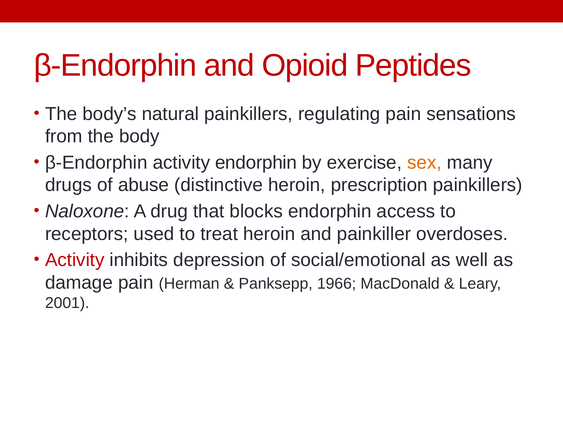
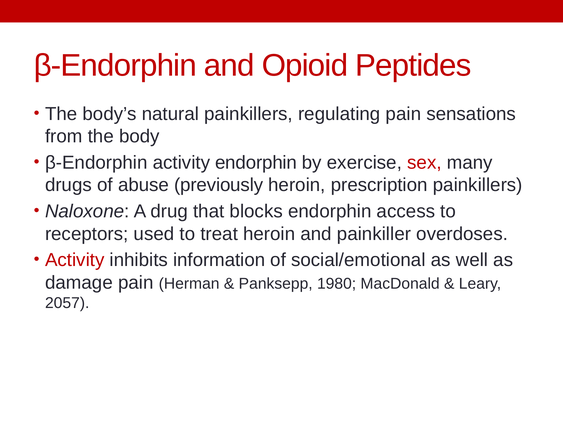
sex colour: orange -> red
distinctive: distinctive -> previously
depression: depression -> information
1966: 1966 -> 1980
2001: 2001 -> 2057
